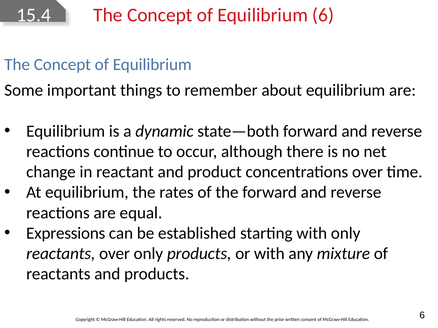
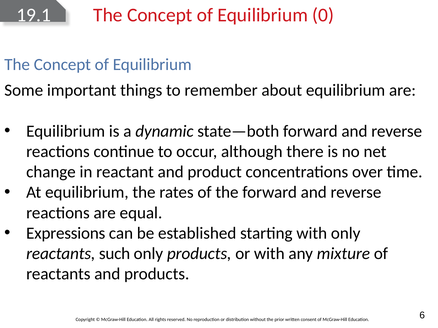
15.4: 15.4 -> 19.1
Equilibrium 6: 6 -> 0
reactants over: over -> such
